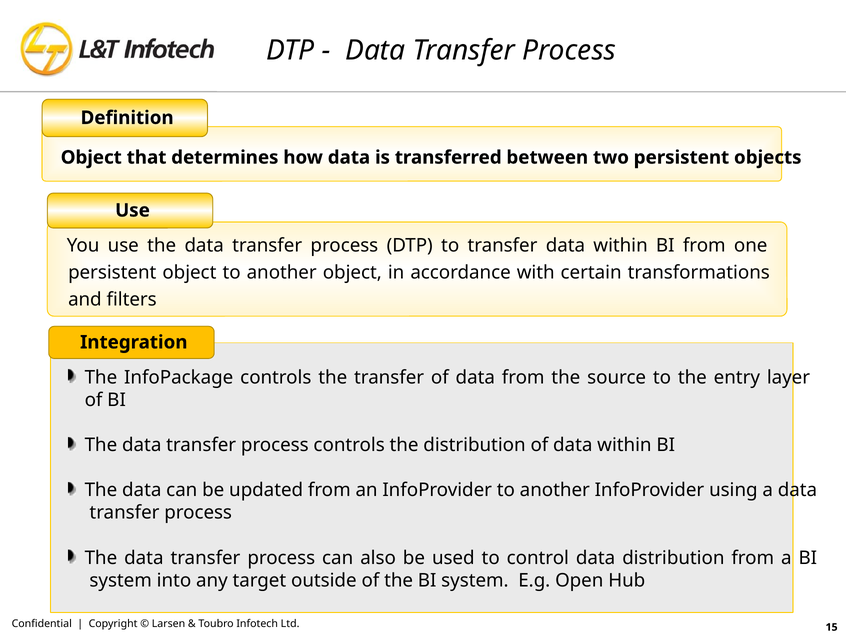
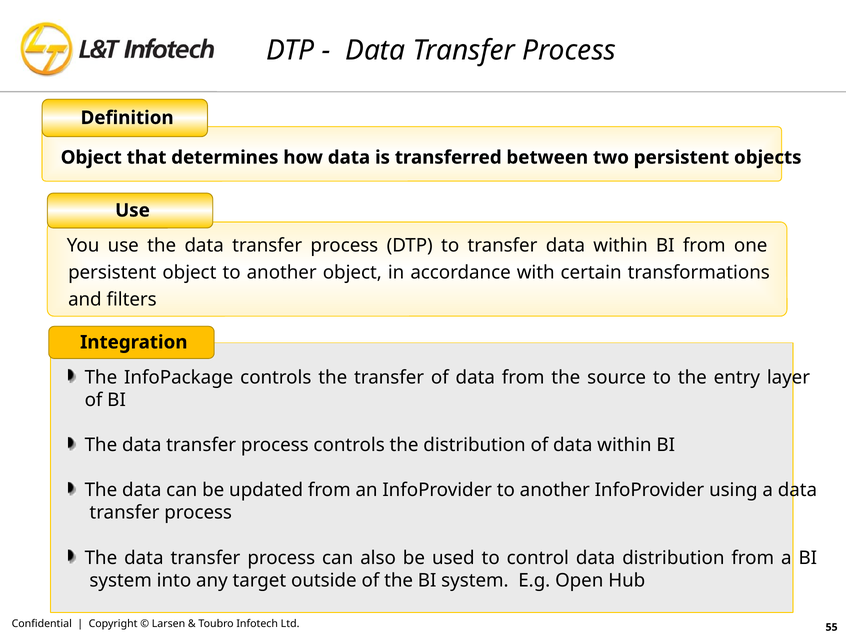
15: 15 -> 55
